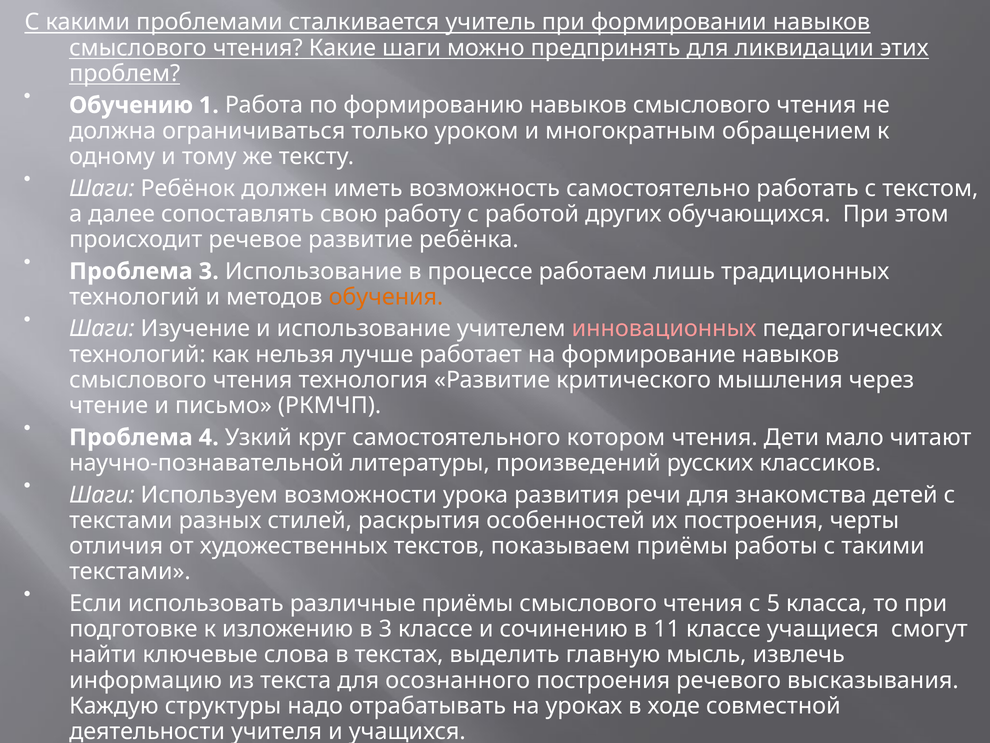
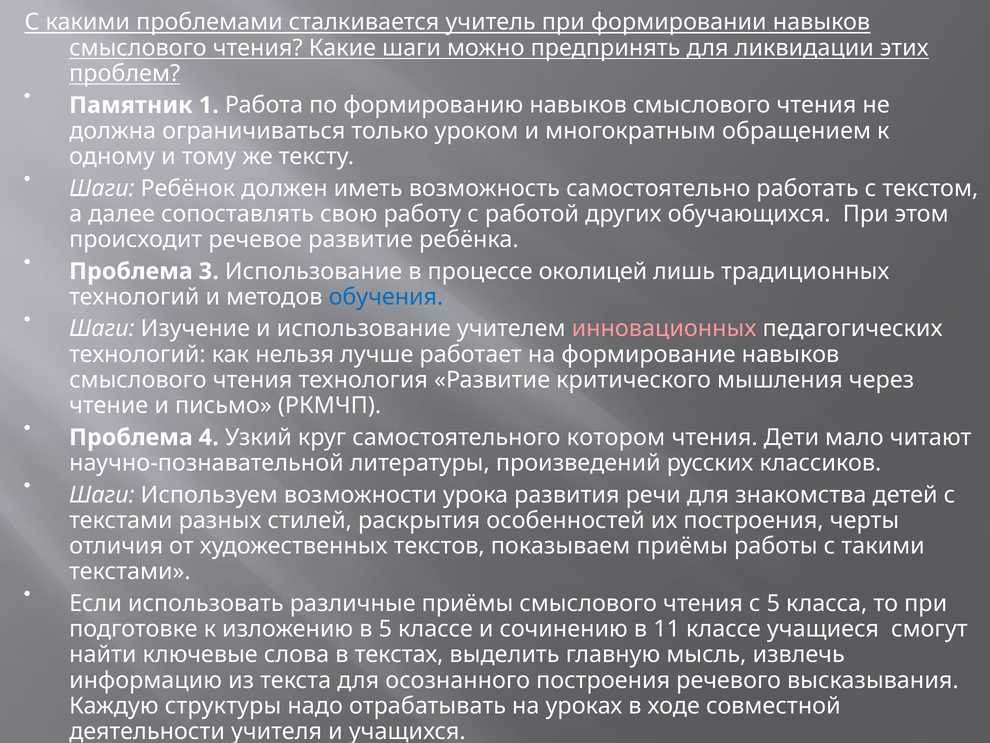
Обучению: Обучению -> Памятник
работаем: работаем -> околицей
обучения colour: orange -> blue
в 3: 3 -> 5
